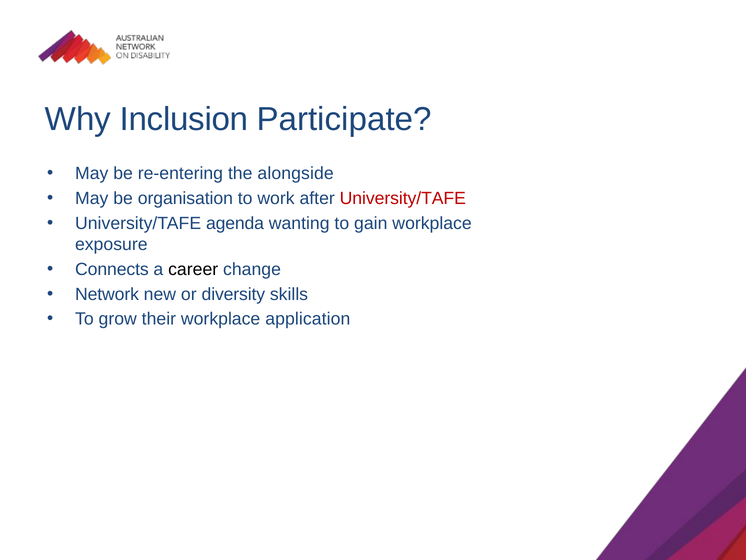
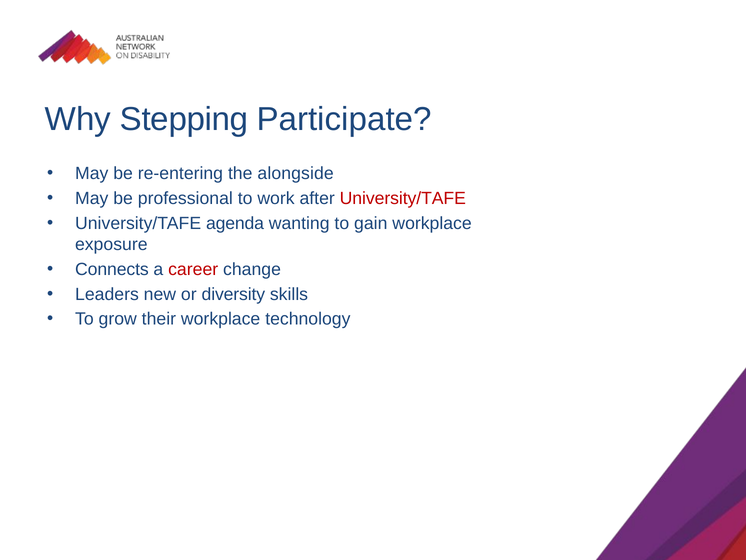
Inclusion: Inclusion -> Stepping
organisation: organisation -> professional
career colour: black -> red
Network: Network -> Leaders
application: application -> technology
